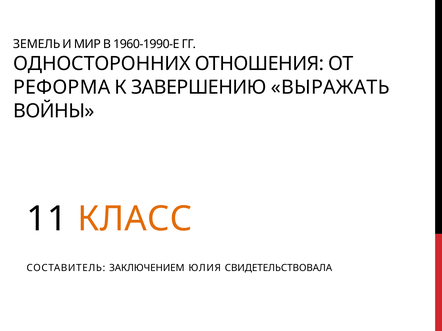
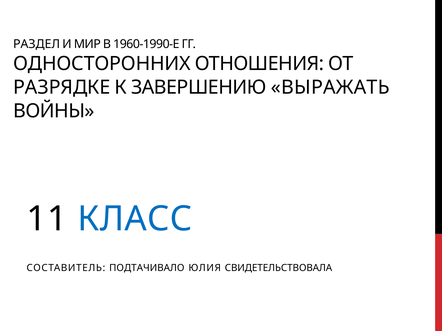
ЗЕМЕЛЬ: ЗЕМЕЛЬ -> РАЗДЕЛ
РЕФОРМА: РЕФОРМА -> РАЗРЯДКЕ
КЛАСС colour: orange -> blue
ЗАКЛЮЧЕНИЕМ: ЗАКЛЮЧЕНИЕМ -> ПОДТАЧИВАЛО
